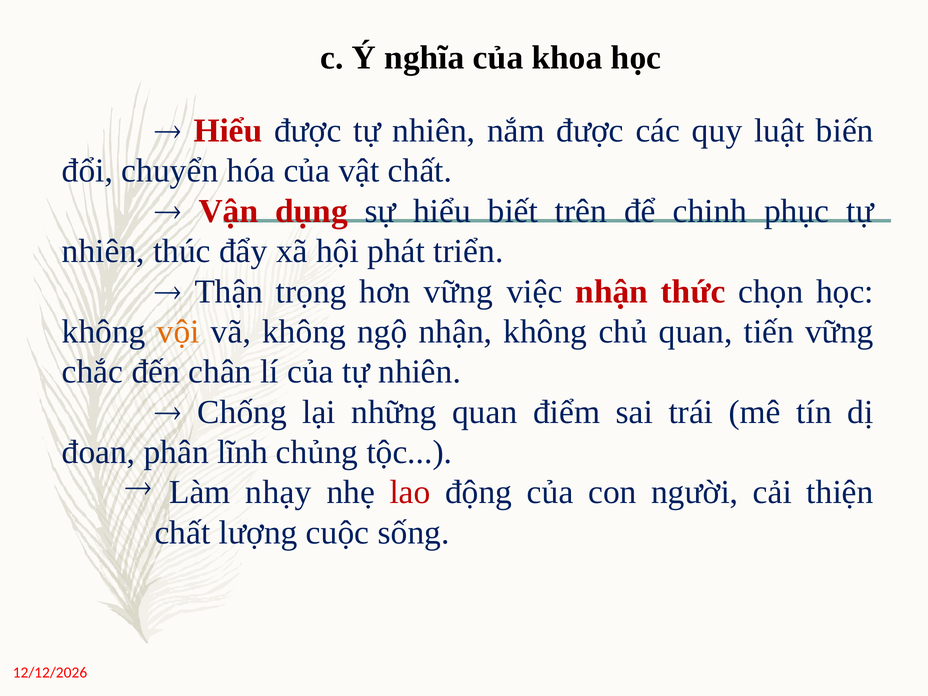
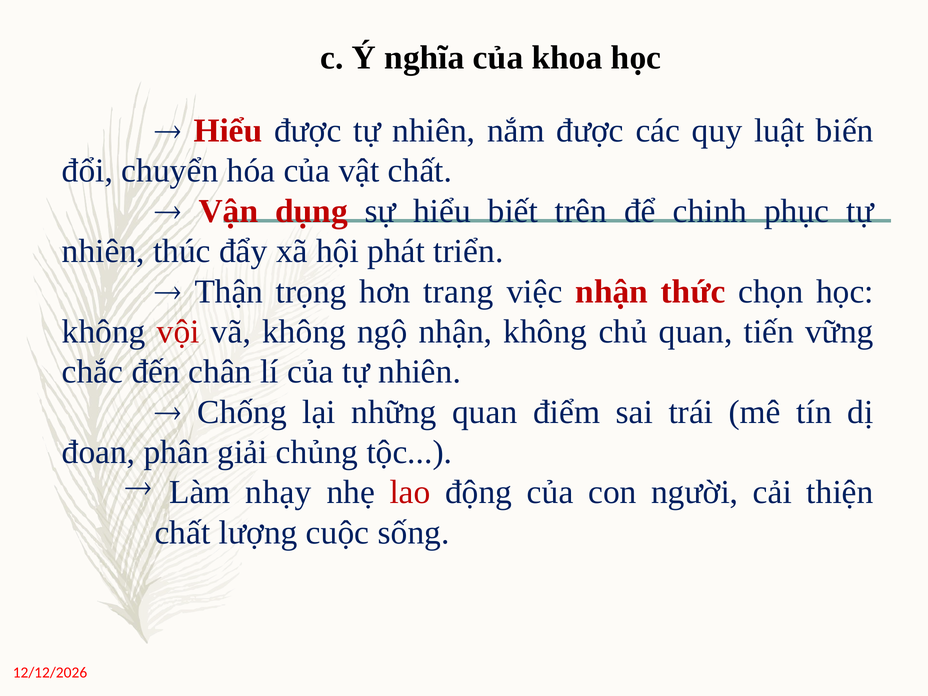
hơn vững: vững -> trang
vội colour: orange -> red
lĩnh: lĩnh -> giải
